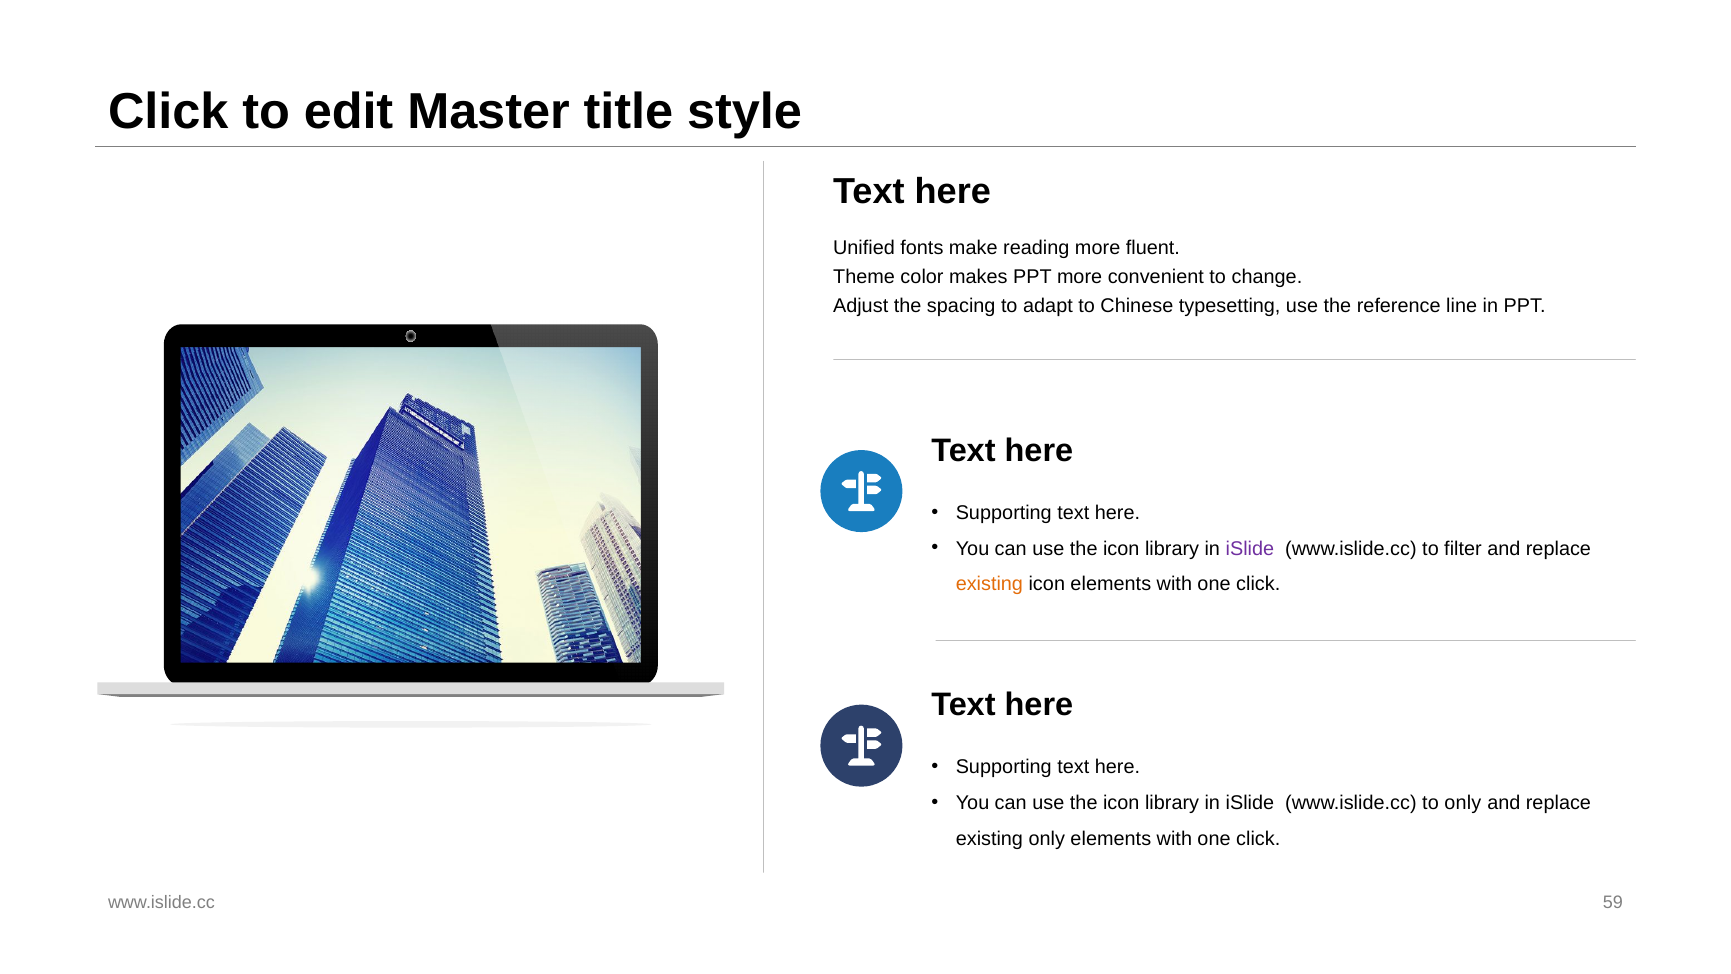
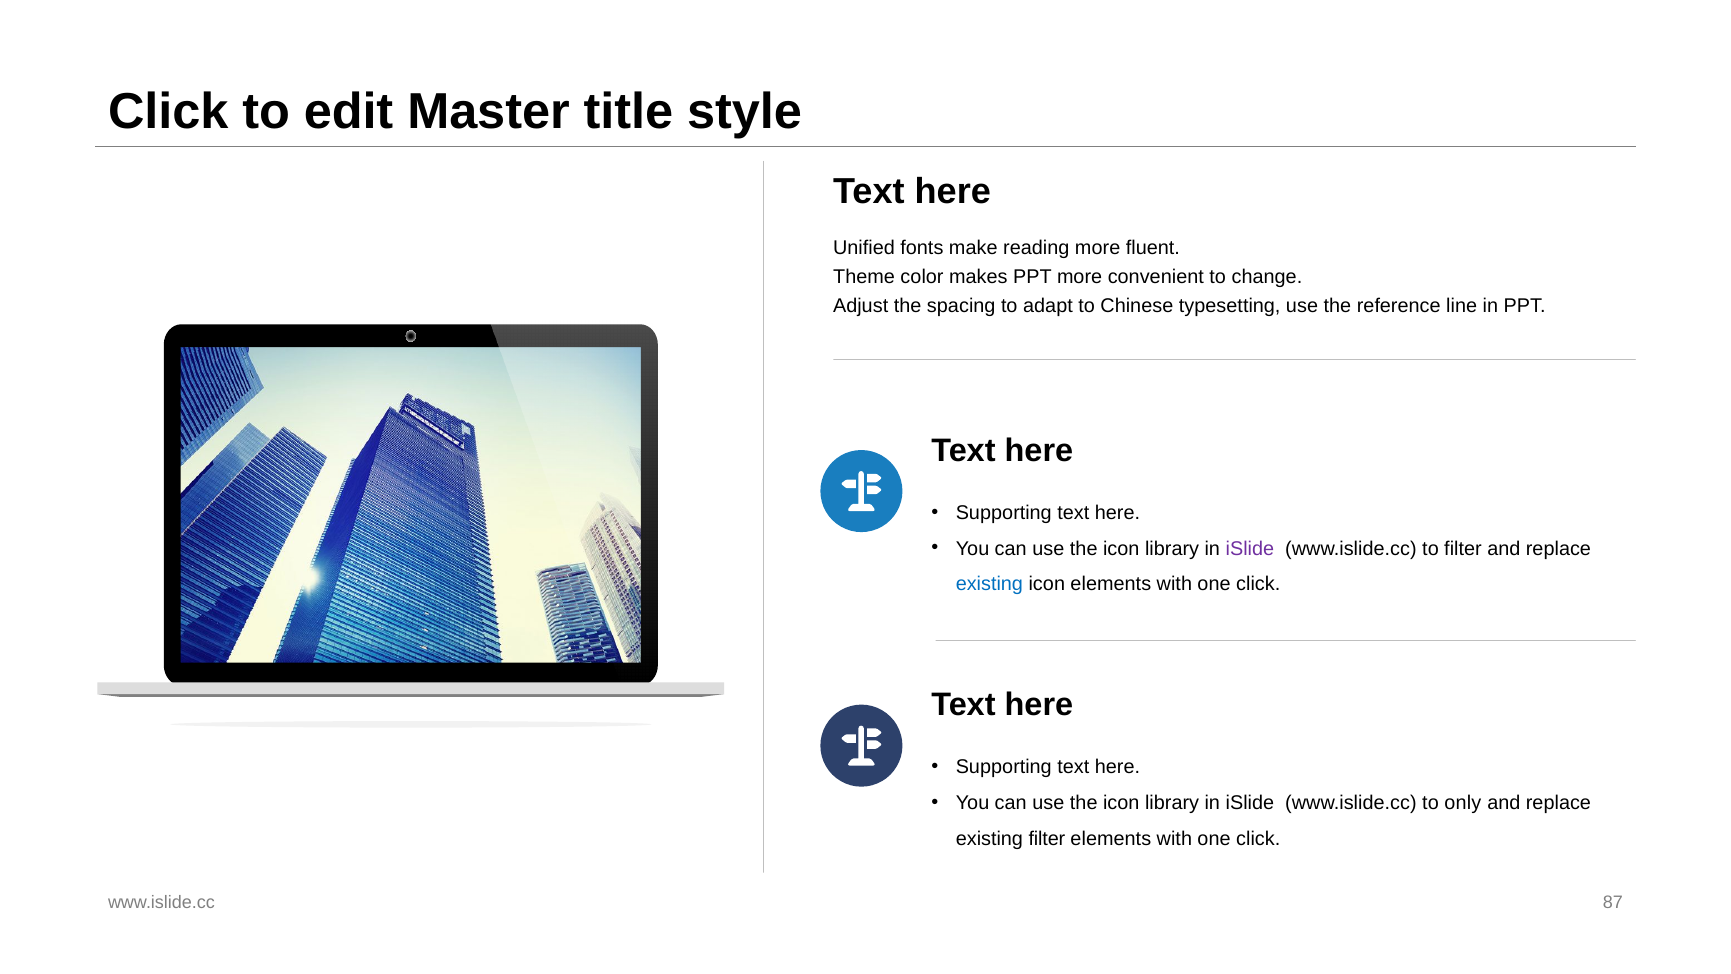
existing at (989, 584) colour: orange -> blue
existing only: only -> filter
59: 59 -> 87
